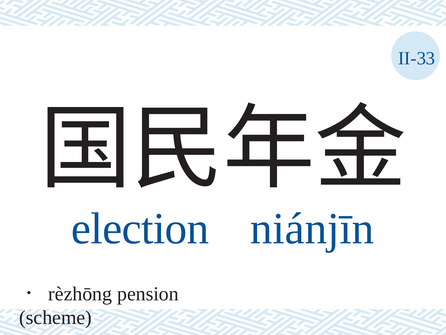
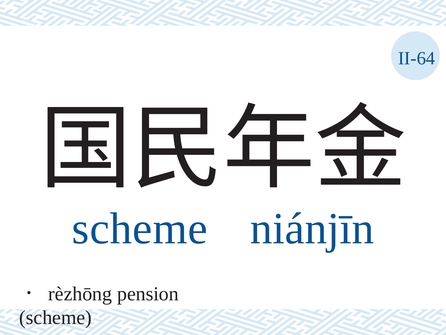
II-33: II-33 -> II-64
election at (140, 228): election -> scheme
